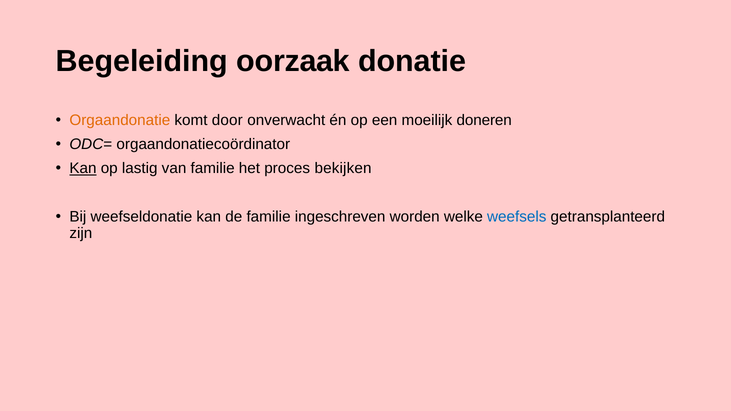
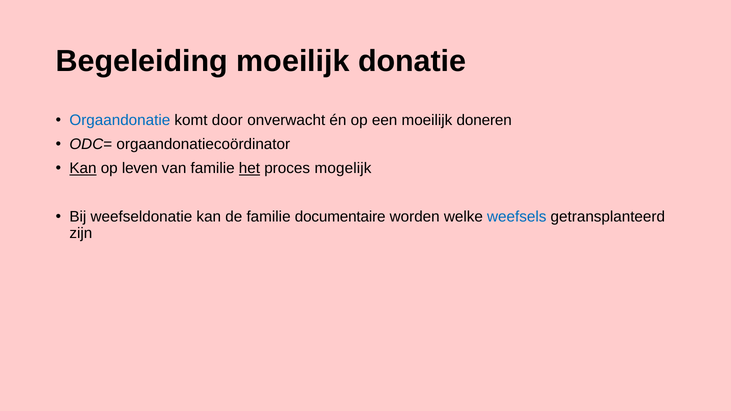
Begeleiding oorzaak: oorzaak -> moeilijk
Orgaandonatie colour: orange -> blue
lastig: lastig -> leven
het underline: none -> present
bekijken: bekijken -> mogelijk
ingeschreven: ingeschreven -> documentaire
